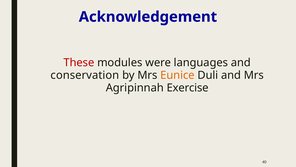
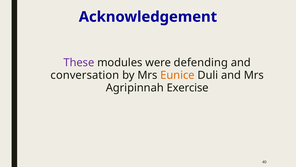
These colour: red -> purple
languages: languages -> defending
conservation: conservation -> conversation
